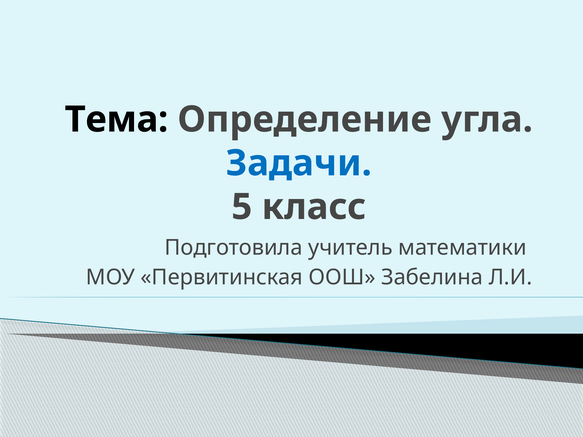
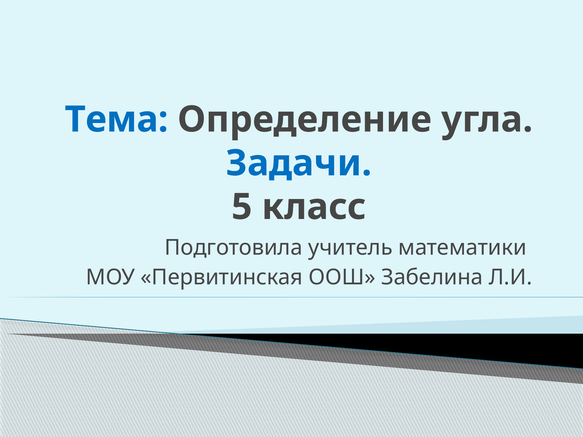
Тема colour: black -> blue
